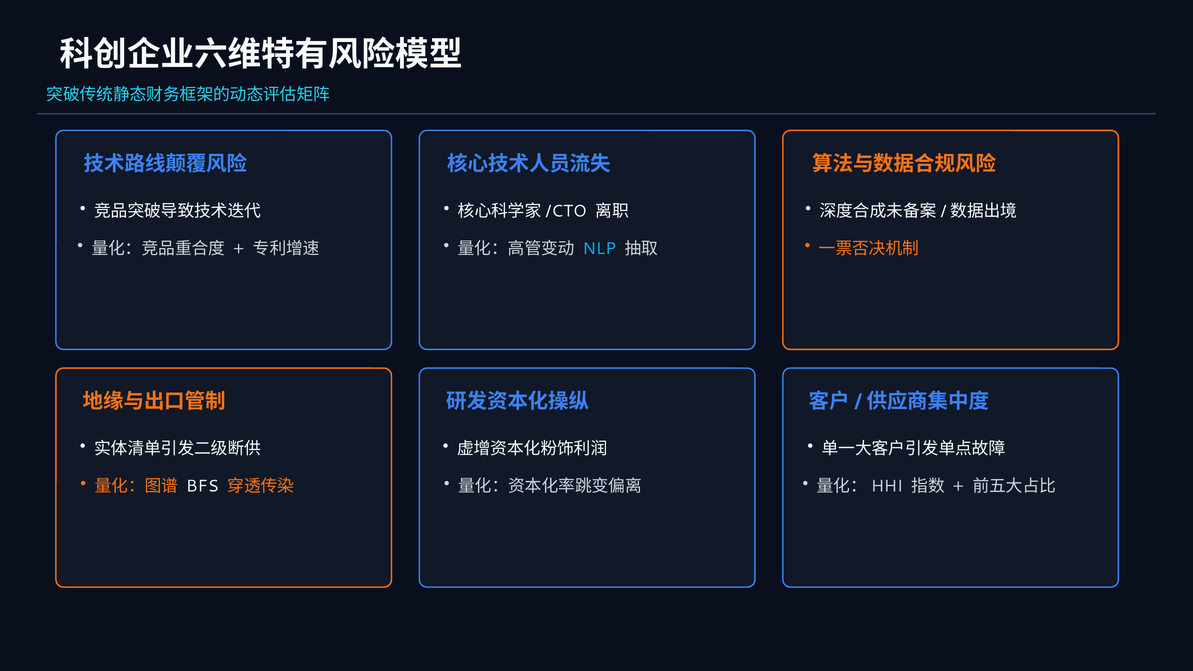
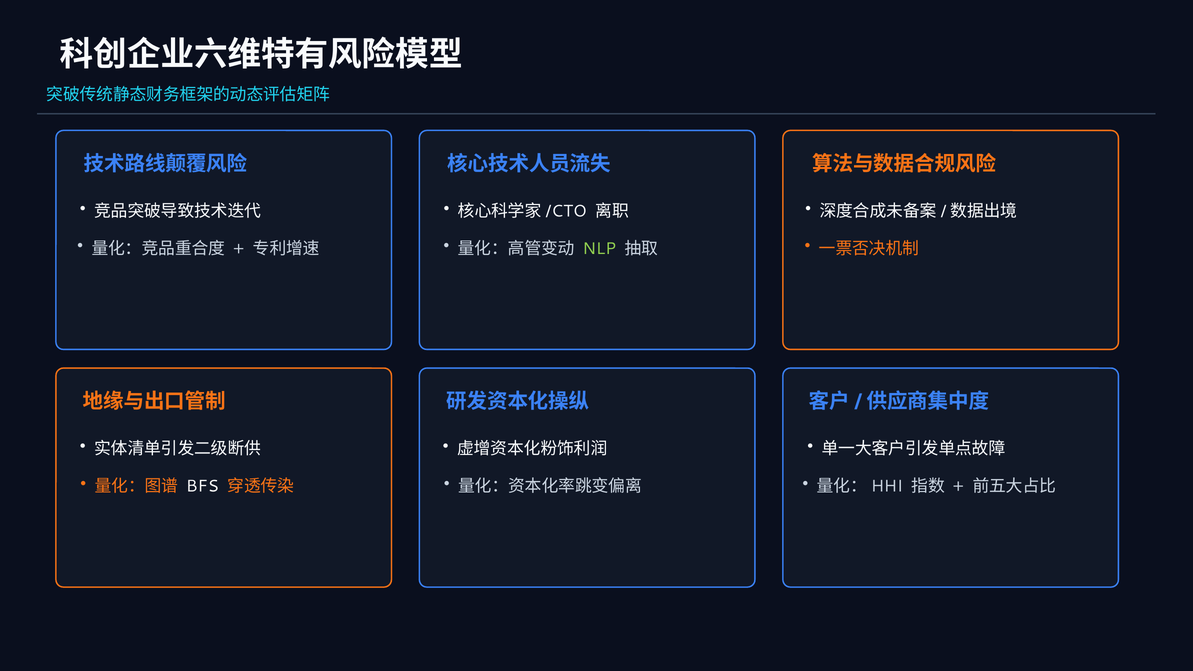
NLP colour: light blue -> light green
